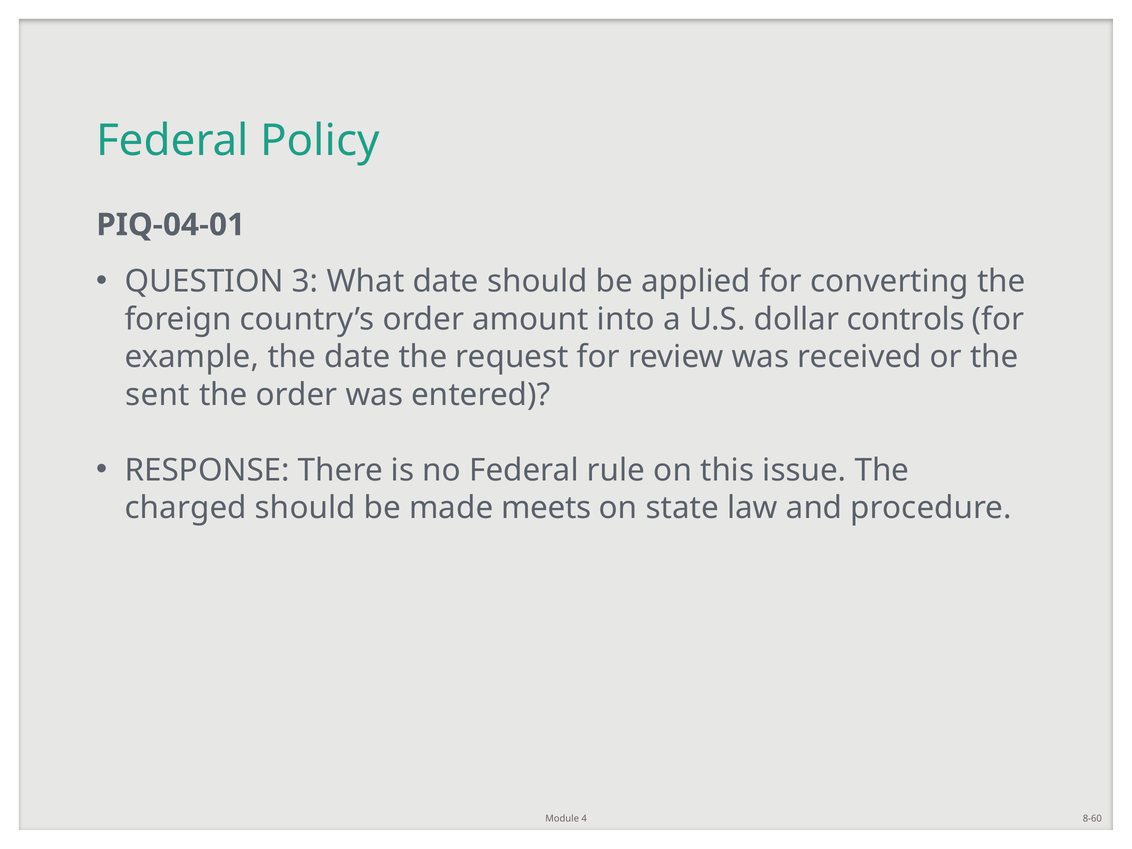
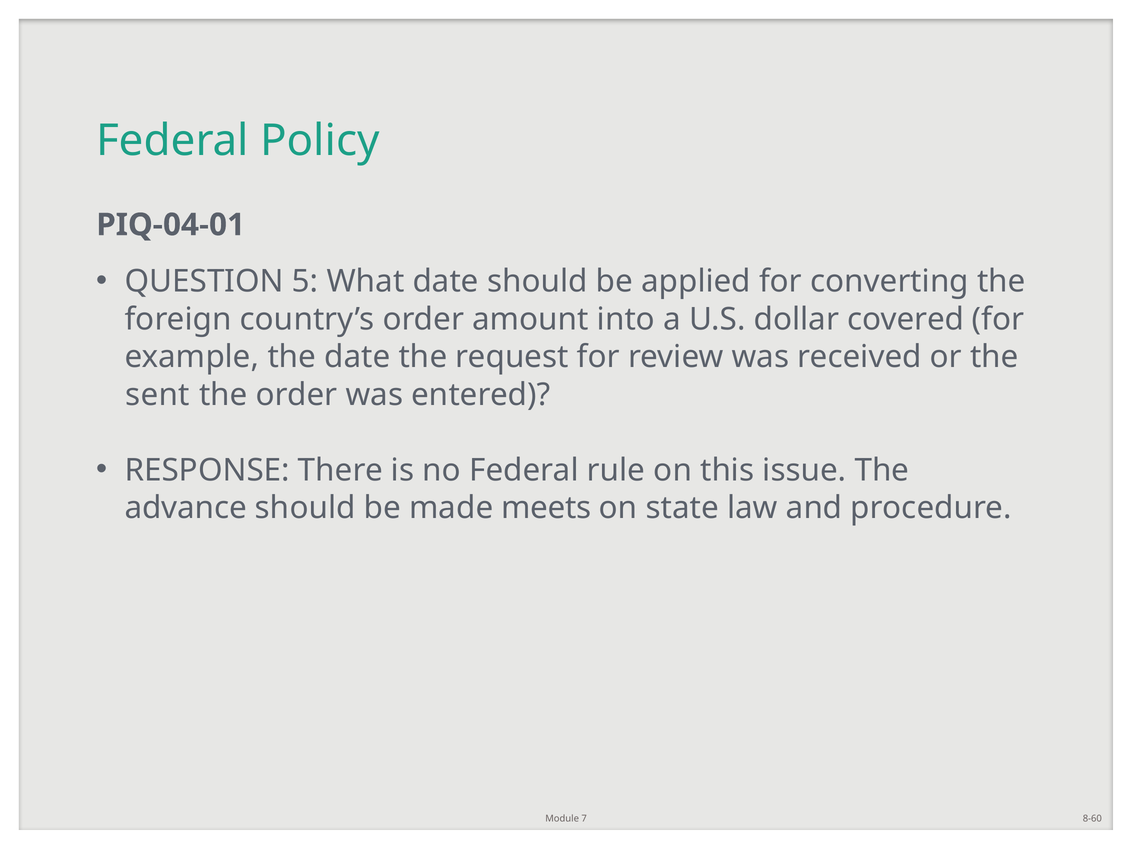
3: 3 -> 5
controls: controls -> covered
charged: charged -> advance
4: 4 -> 7
